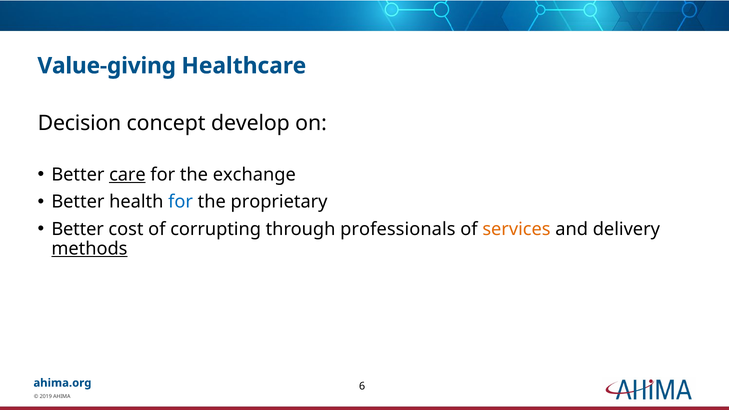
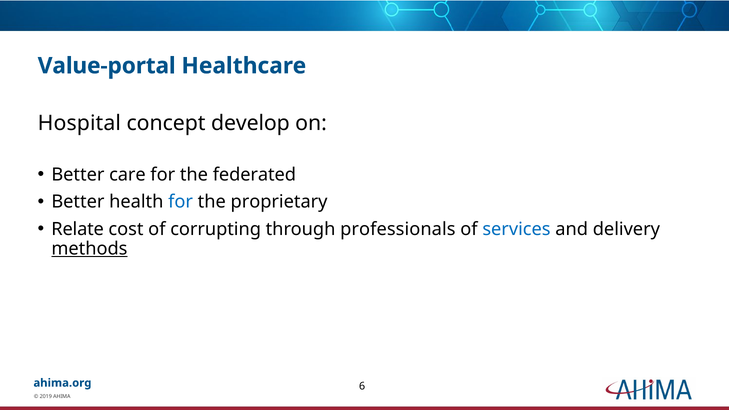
Value-giving: Value-giving -> Value-portal
Decision: Decision -> Hospital
care underline: present -> none
exchange: exchange -> federated
Better at (78, 229): Better -> Relate
services colour: orange -> blue
